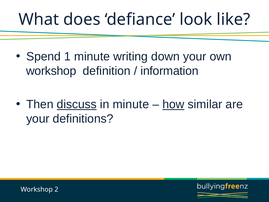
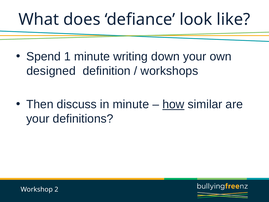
workshop at (51, 71): workshop -> designed
information: information -> workshops
discuss underline: present -> none
